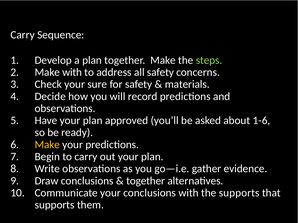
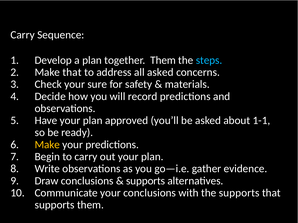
together Make: Make -> Them
steps colour: light green -> light blue
Make with: with -> that
all safety: safety -> asked
1-6: 1-6 -> 1-1
together at (146, 181): together -> supports
